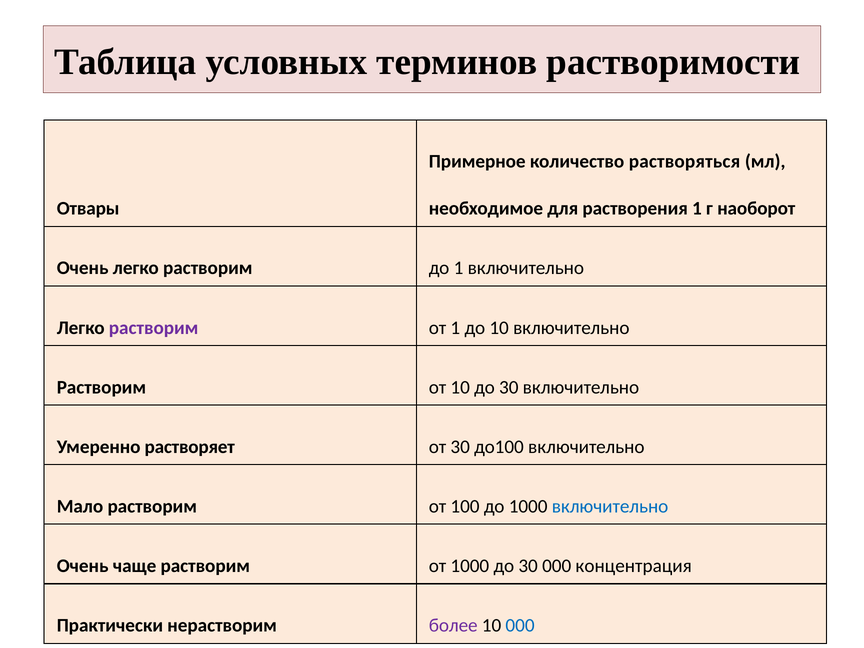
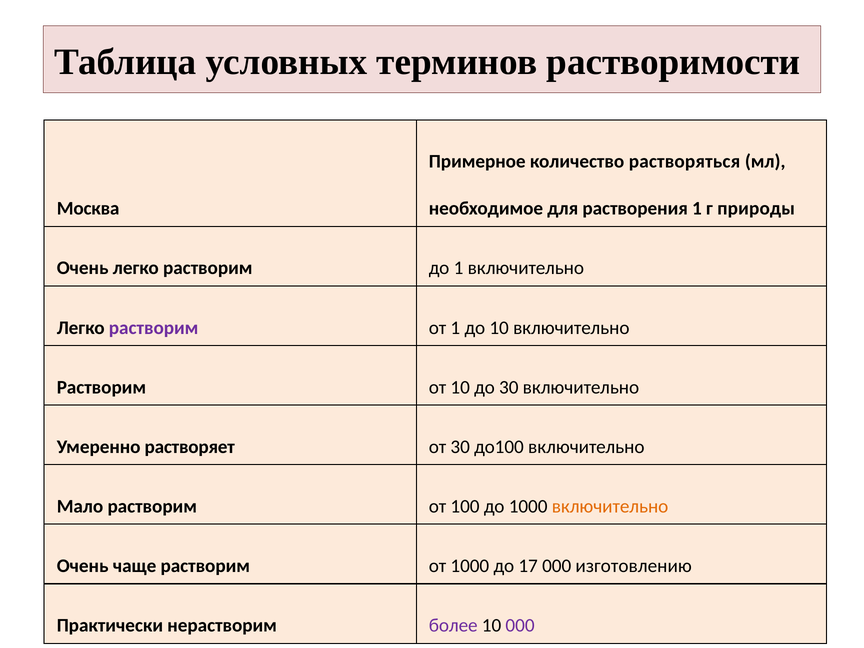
Отвары: Отвары -> Москва
наоборот: наоборот -> природы
включительно at (610, 506) colour: blue -> orange
1000 до 30: 30 -> 17
концентрация: концентрация -> изготовлению
000 at (520, 626) colour: blue -> purple
